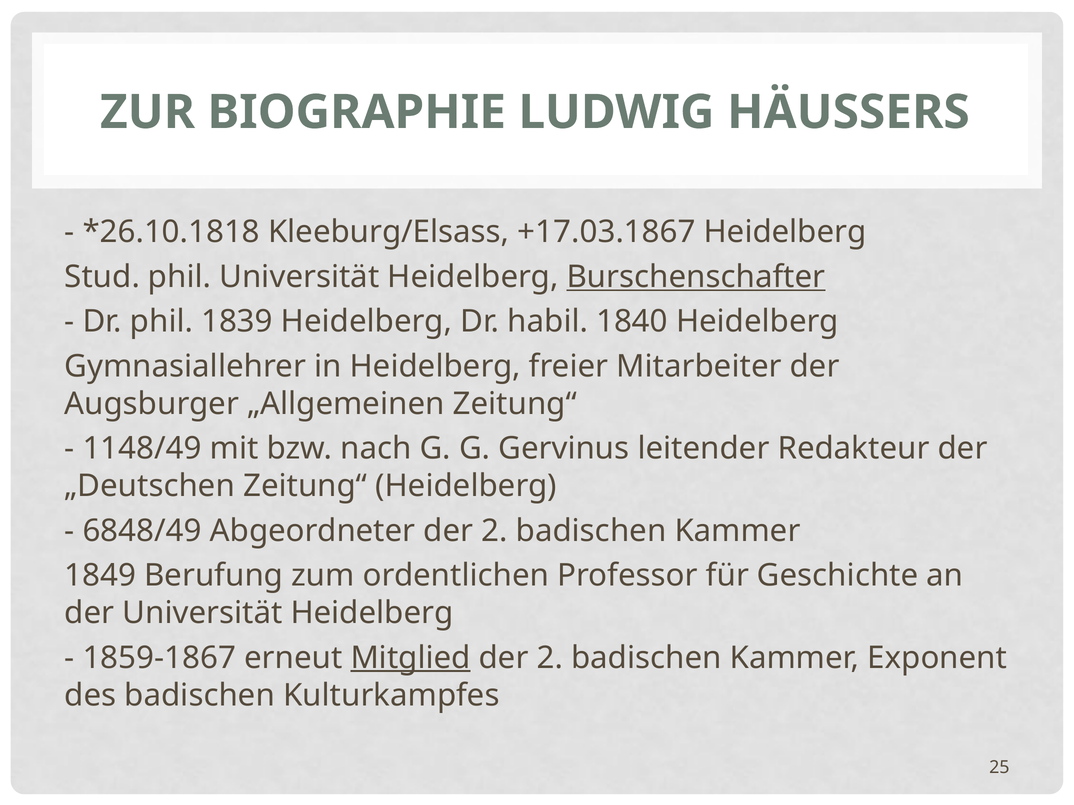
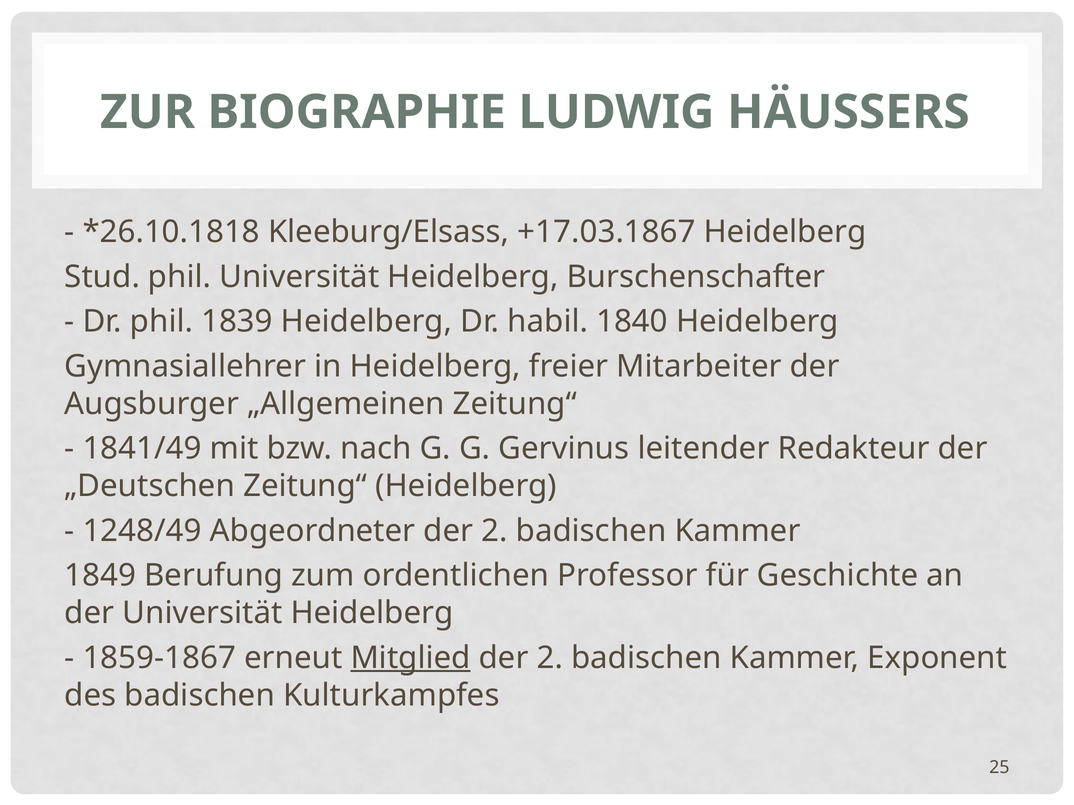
Burschenschafter underline: present -> none
1148/49: 1148/49 -> 1841/49
6848/49: 6848/49 -> 1248/49
